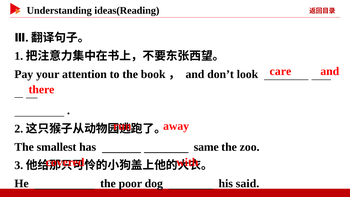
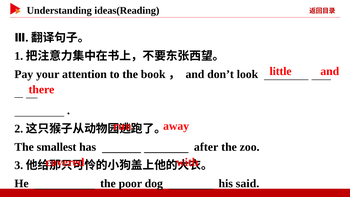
care: care -> little
same: same -> after
